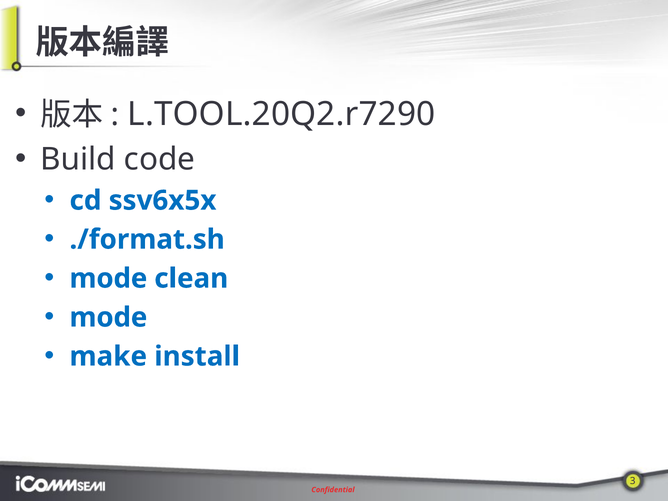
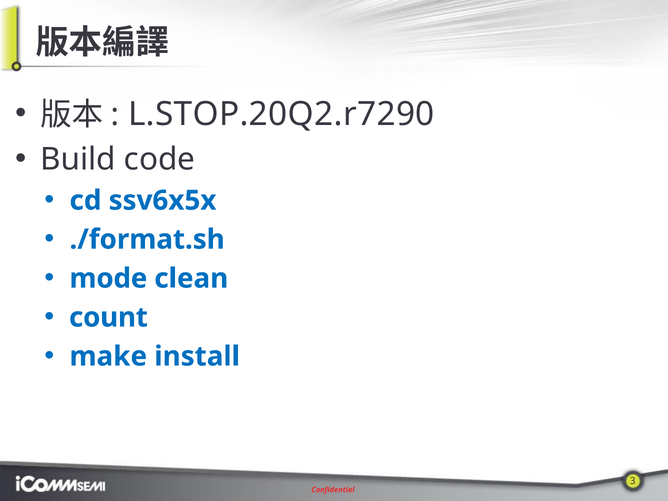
L.TOOL.20Q2.r7290: L.TOOL.20Q2.r7290 -> L.STOP.20Q2.r7290
mode at (108, 317): mode -> count
